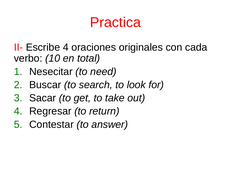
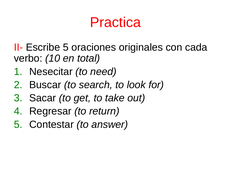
Escribe 4: 4 -> 5
